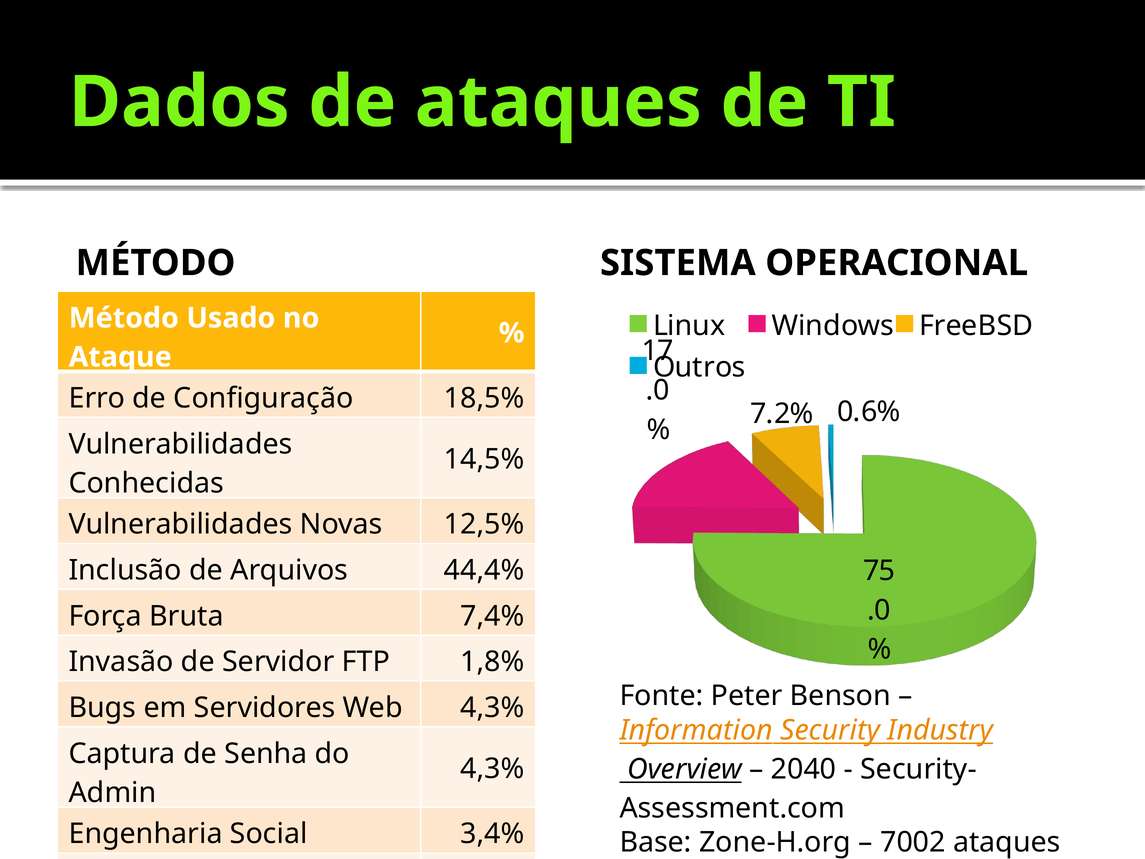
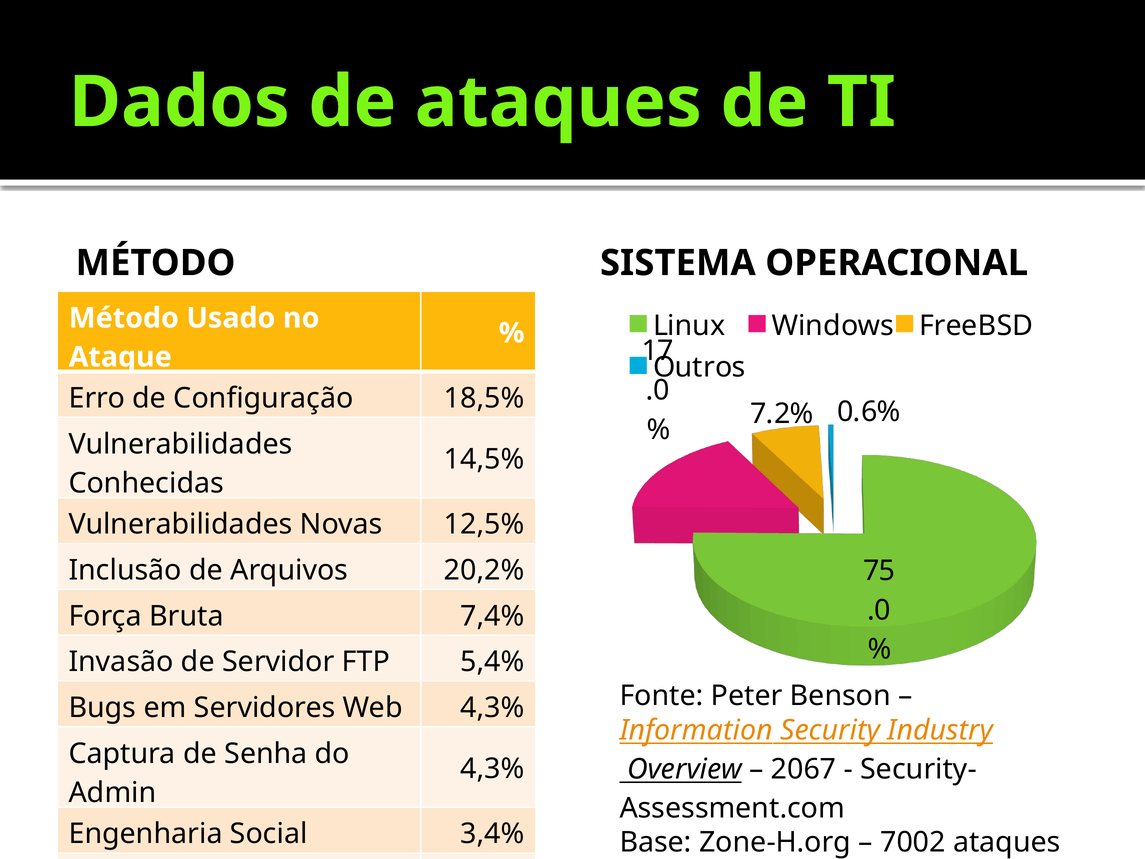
44,4%: 44,4% -> 20,2%
1,8%: 1,8% -> 5,4%
2040: 2040 -> 2067
